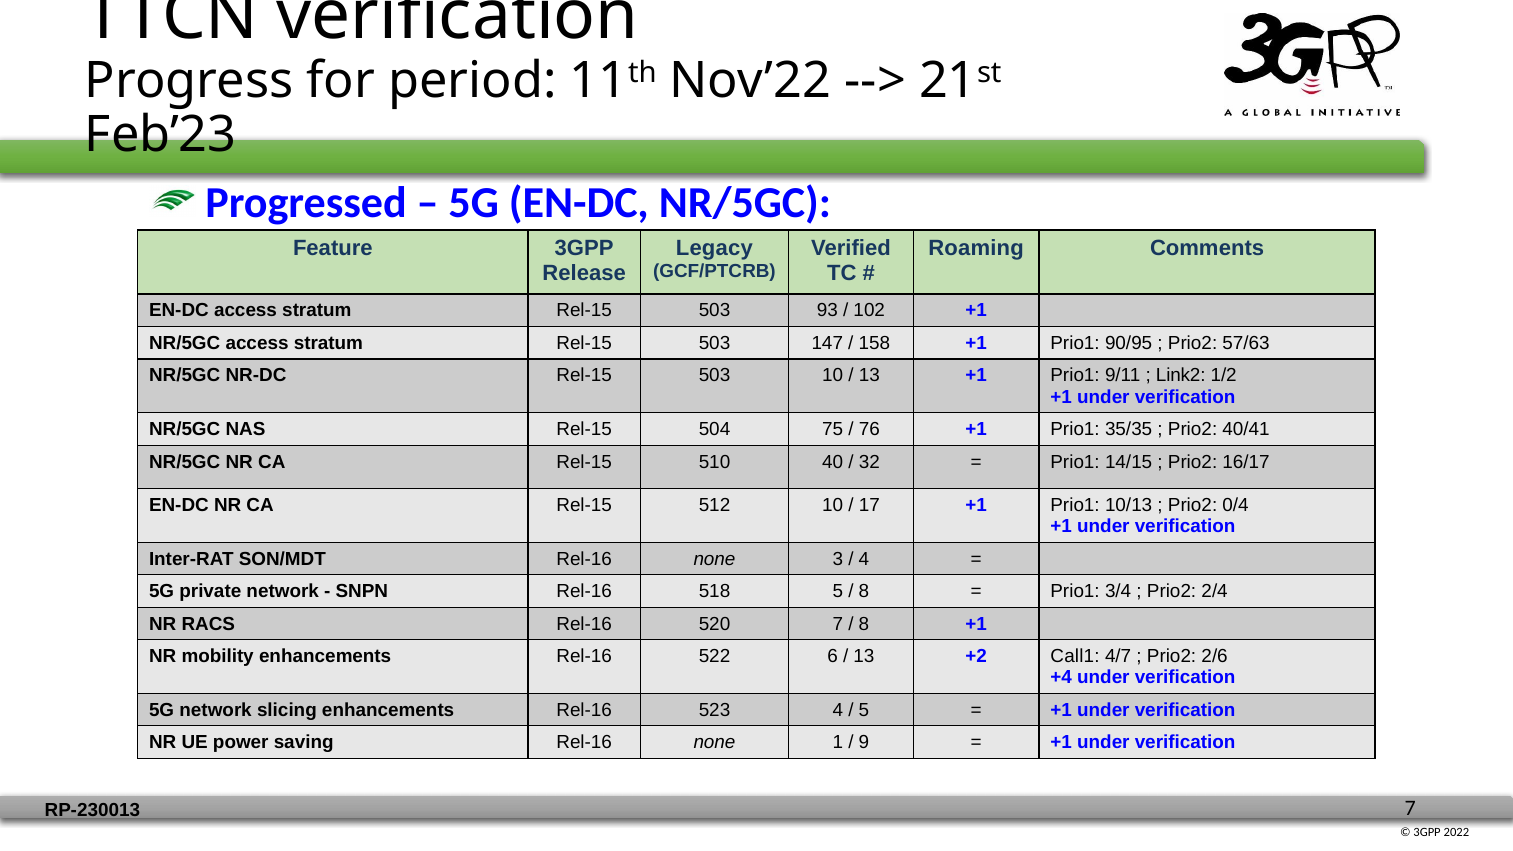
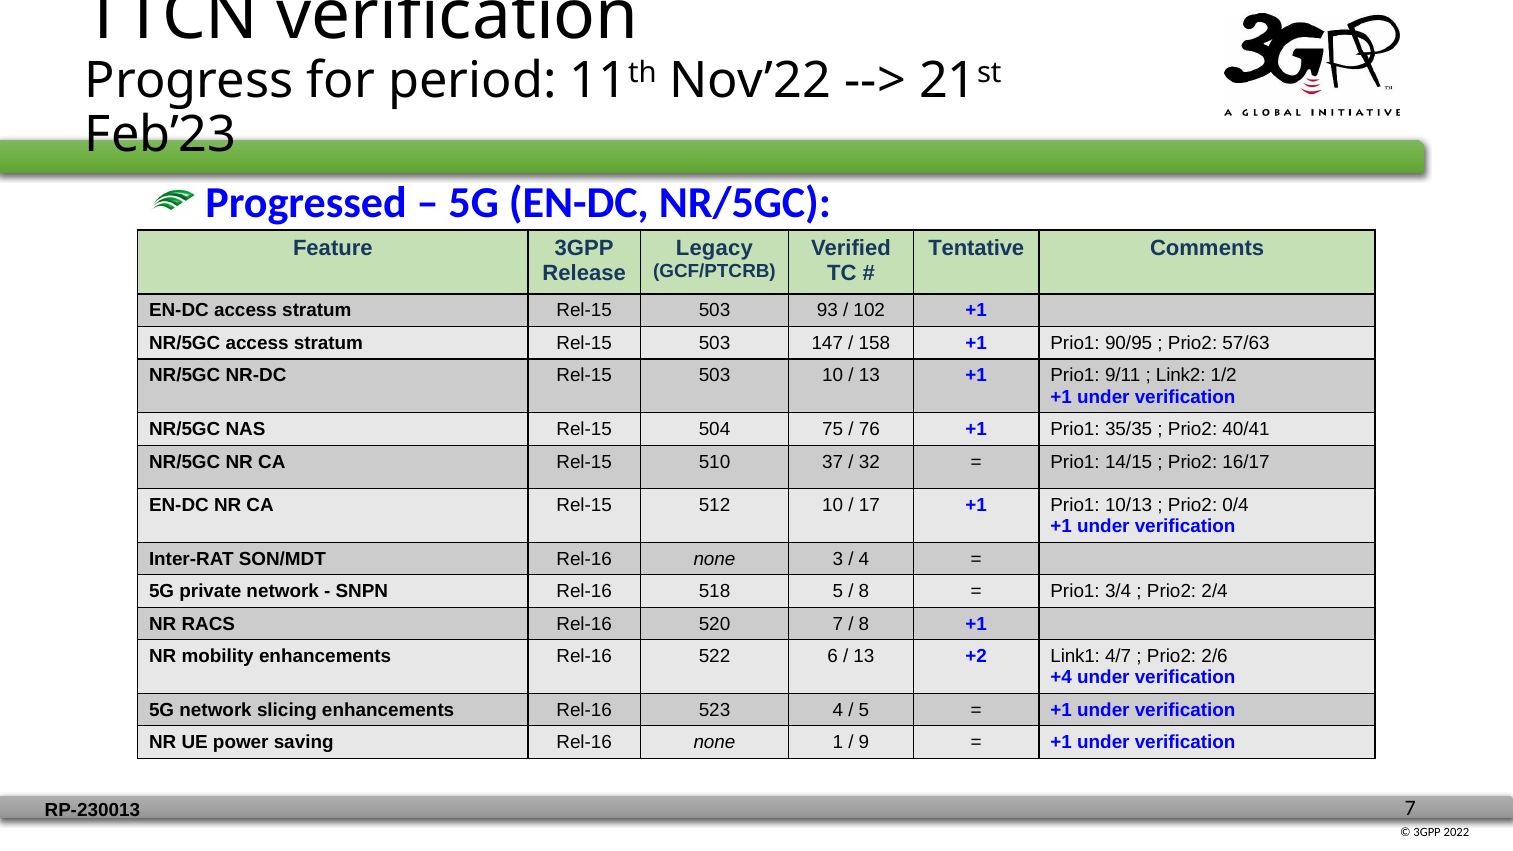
Roaming: Roaming -> Tentative
40: 40 -> 37
Call1: Call1 -> Link1
